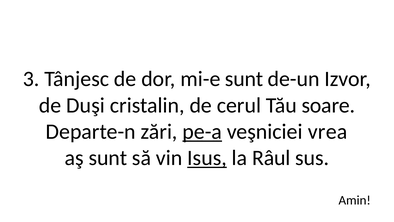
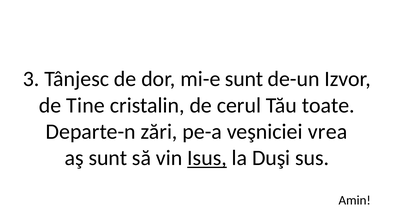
Duşi: Duşi -> Tine
soare: soare -> toate
pe-a underline: present -> none
Râul: Râul -> Duşi
